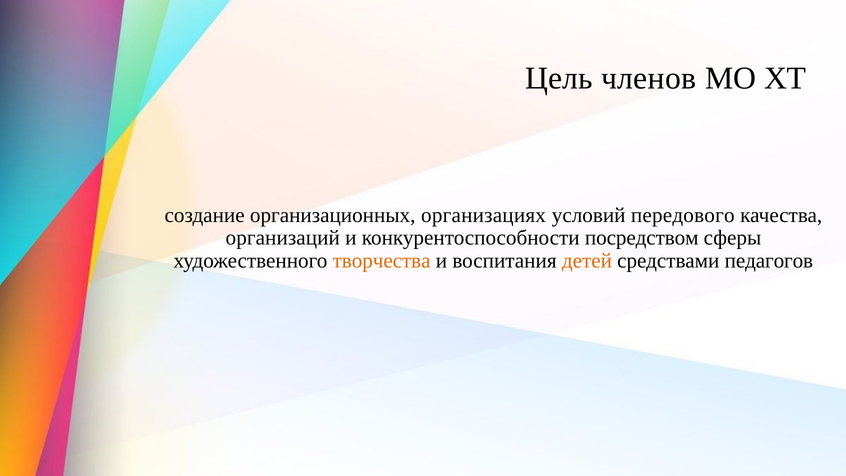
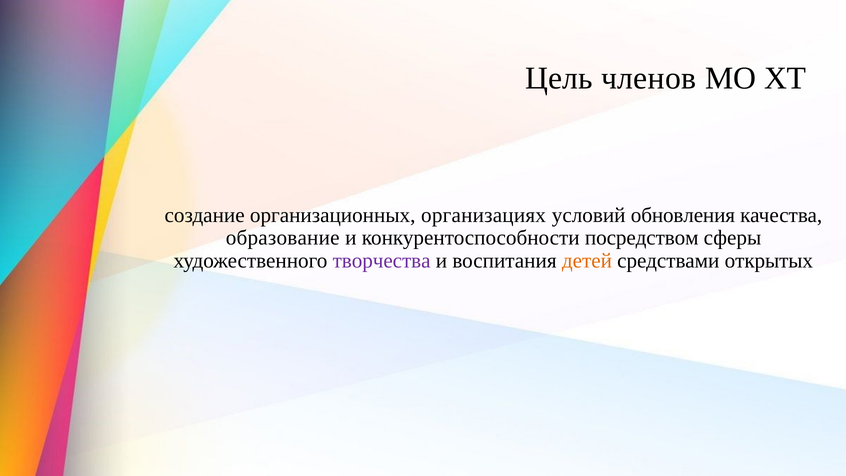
передового: передового -> обновления
организаций: организаций -> образование
творчества colour: orange -> purple
педагогов: педагогов -> открытых
